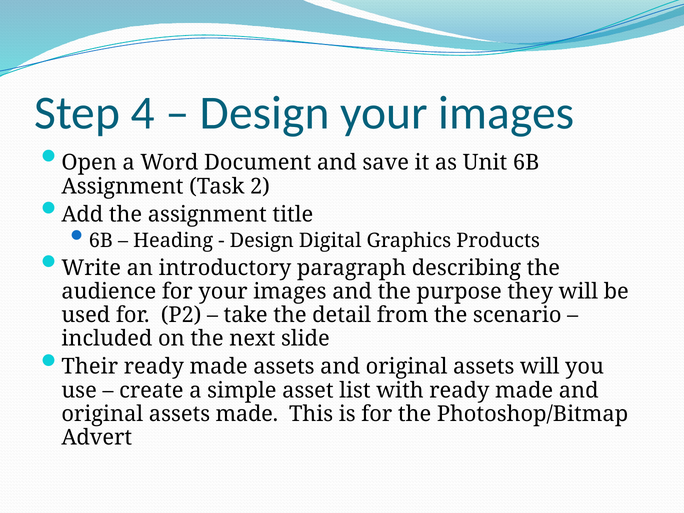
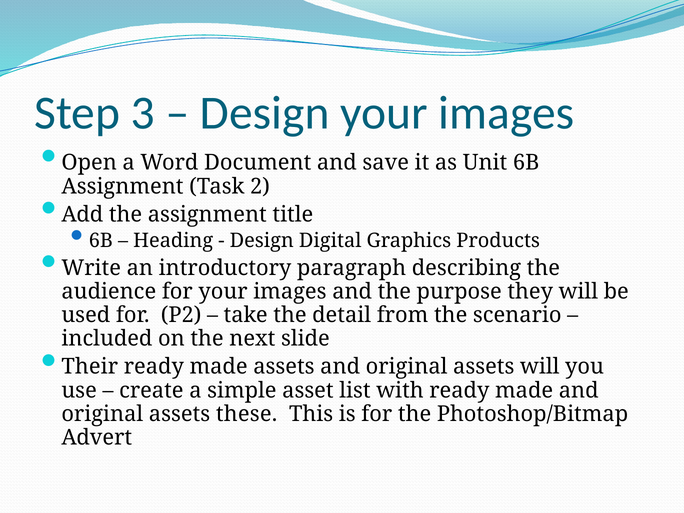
4: 4 -> 3
assets made: made -> these
